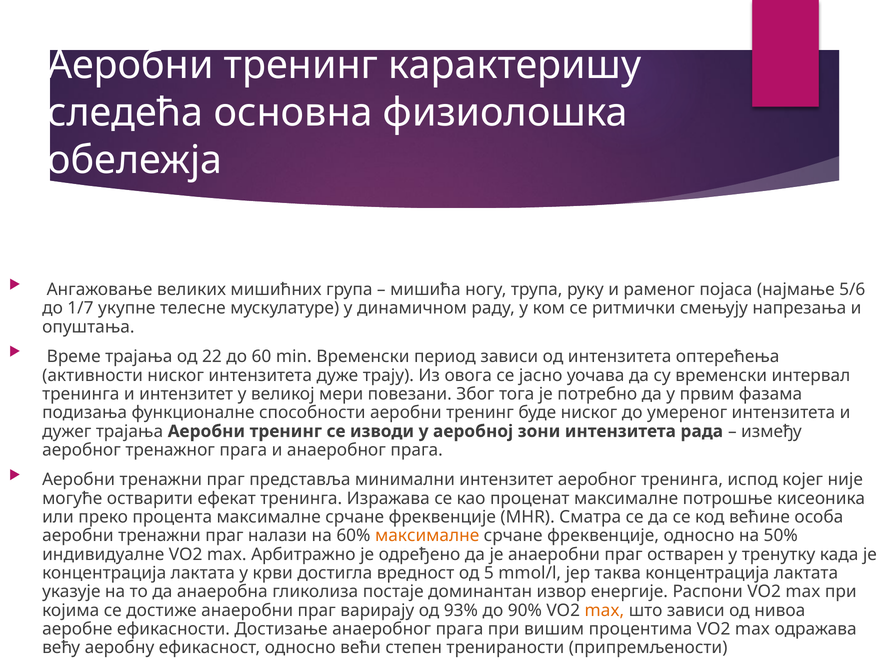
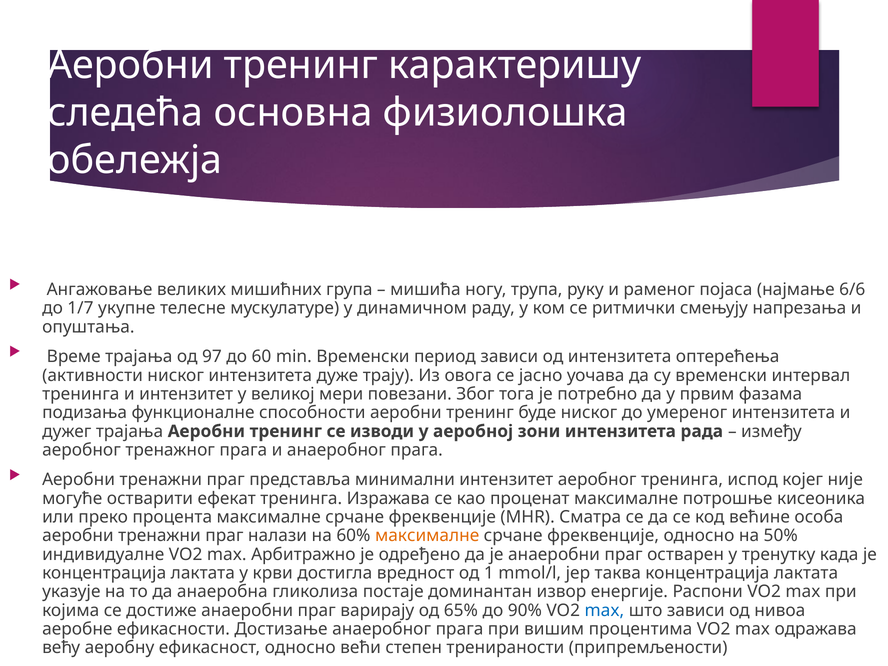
5/6: 5/6 -> 6/6
22: 22 -> 97
5: 5 -> 1
93%: 93% -> 65%
max at (604, 610) colour: orange -> blue
